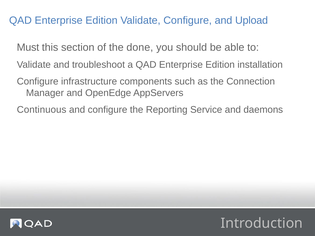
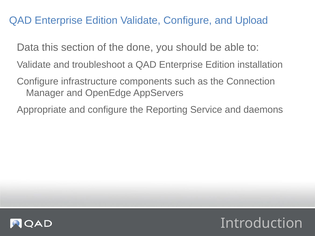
Must: Must -> Data
Continuous: Continuous -> Appropriate
